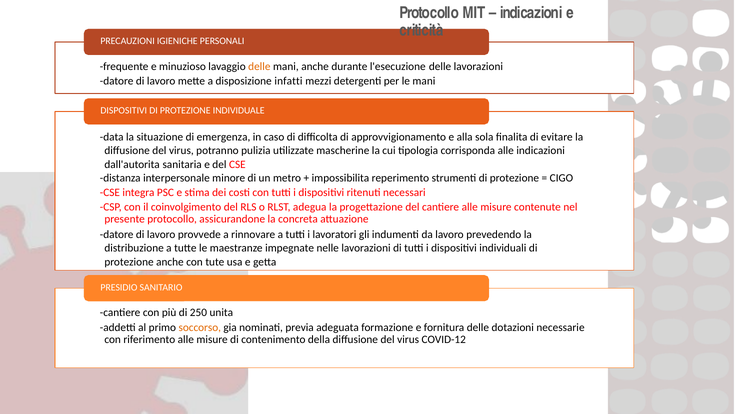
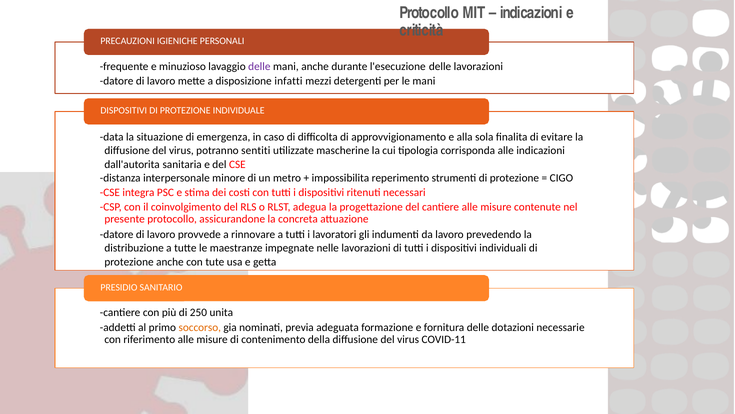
delle at (259, 66) colour: orange -> purple
pulizia: pulizia -> sentiti
COVID-12: COVID-12 -> COVID-11
